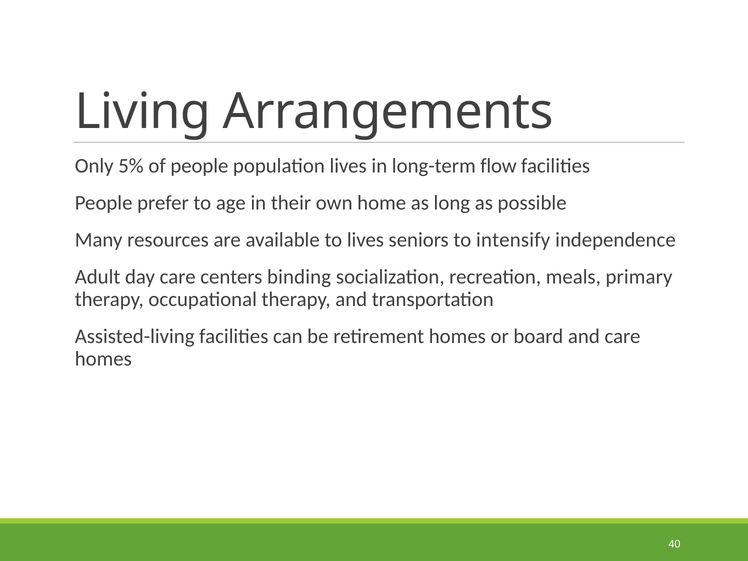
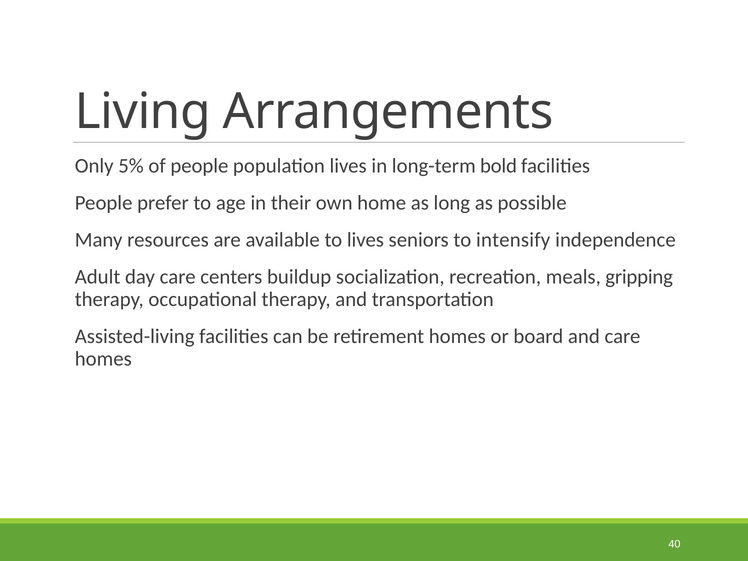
flow: flow -> bold
binding: binding -> buildup
primary: primary -> gripping
